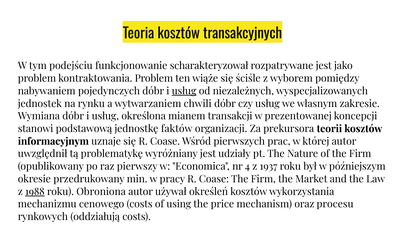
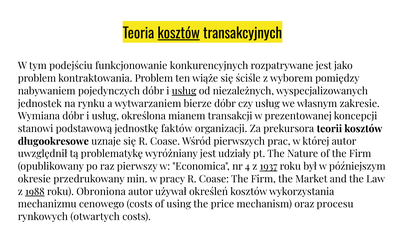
kosztów at (179, 34) underline: none -> present
scharakteryzował: scharakteryzował -> konkurencyjnych
chwili: chwili -> bierze
informacyjnym: informacyjnym -> długookresowe
1937 underline: none -> present
oddziałują: oddziałują -> otwartych
